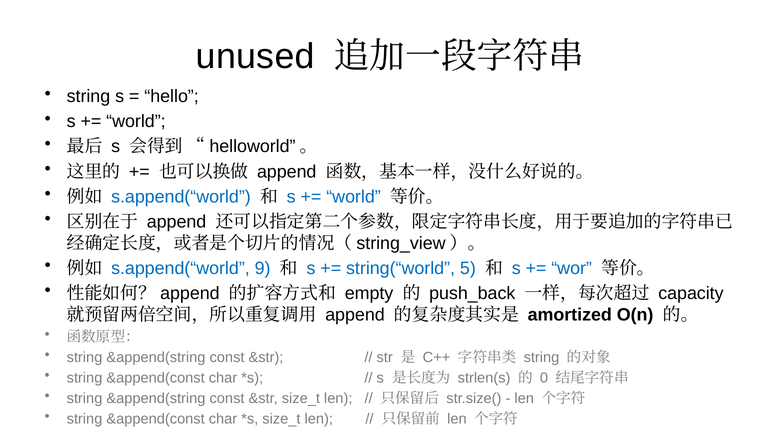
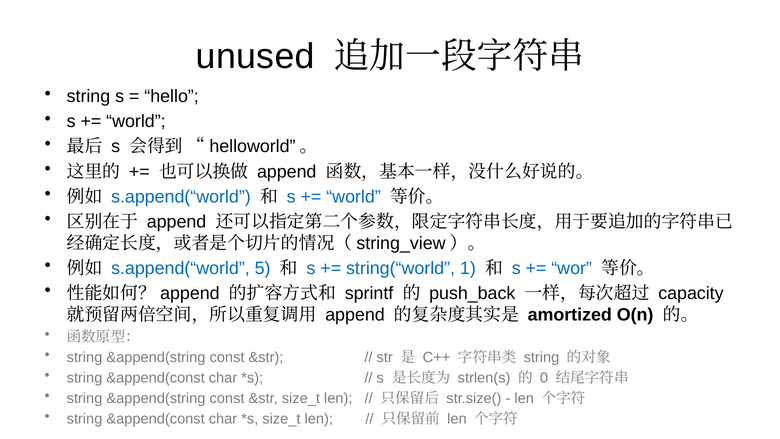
9: 9 -> 5
5: 5 -> 1
empty: empty -> sprintf
